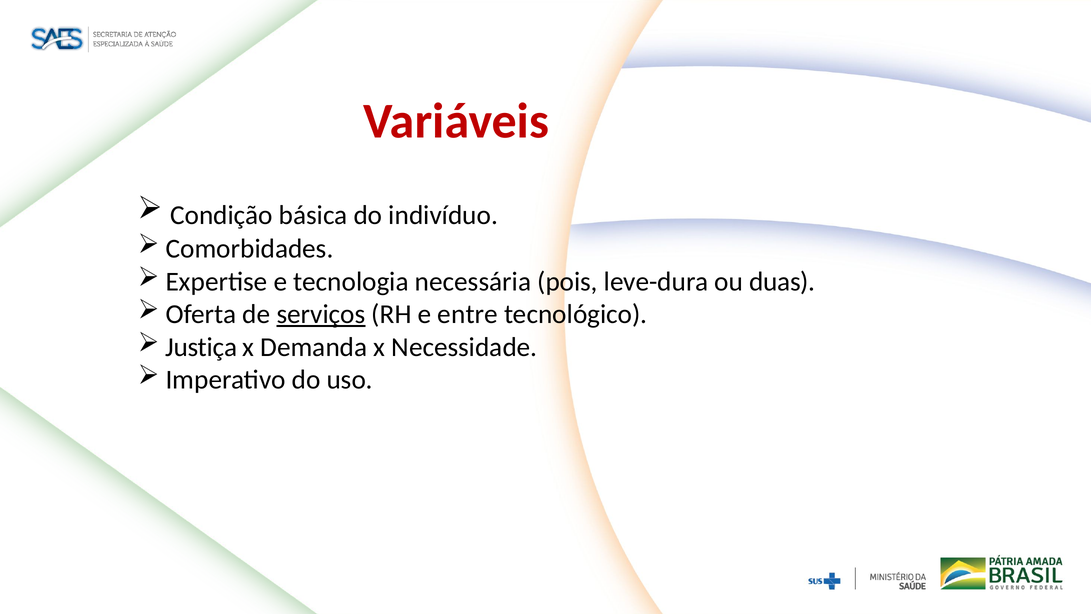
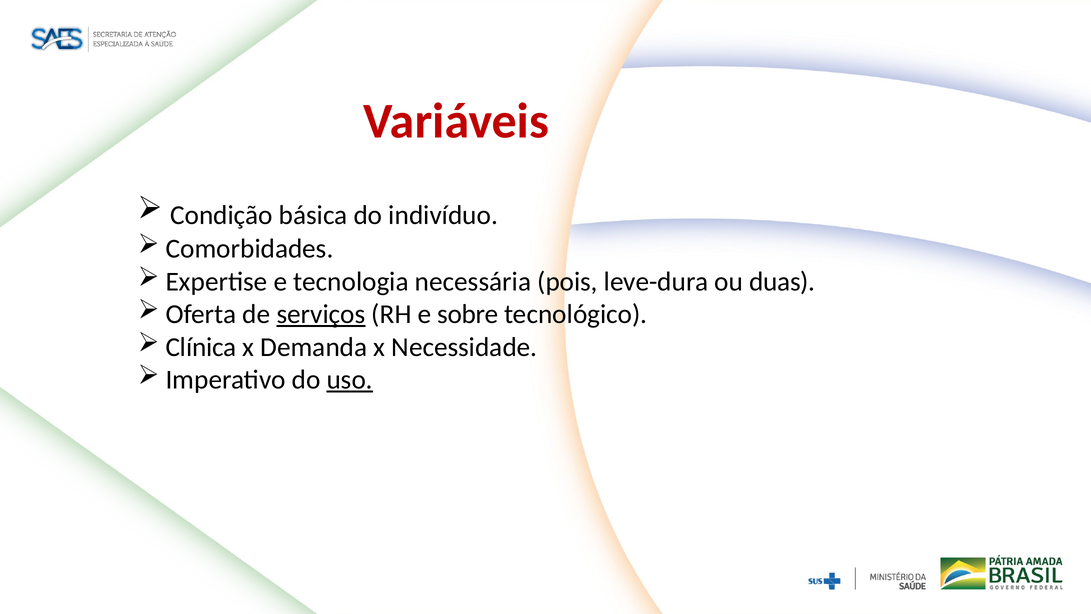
entre: entre -> sobre
Justiça: Justiça -> Clínica
uso underline: none -> present
